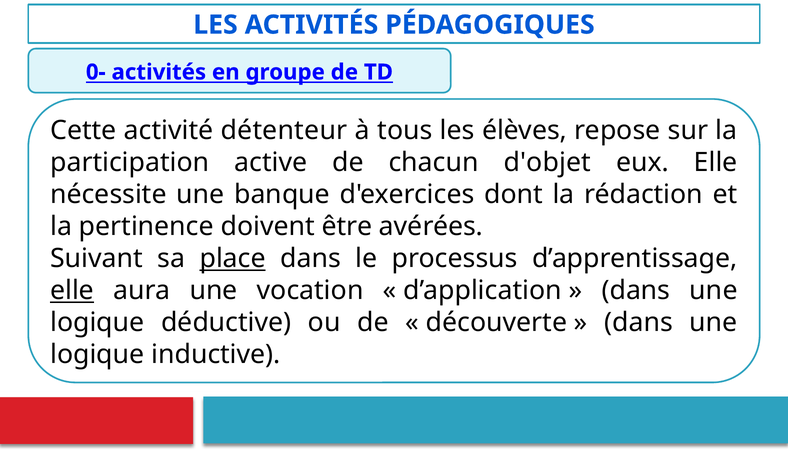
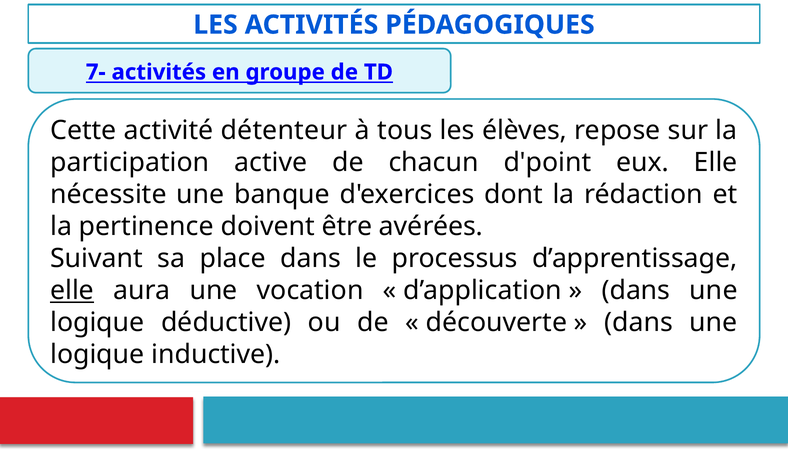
0-: 0- -> 7-
d'objet: d'objet -> d'point
place underline: present -> none
